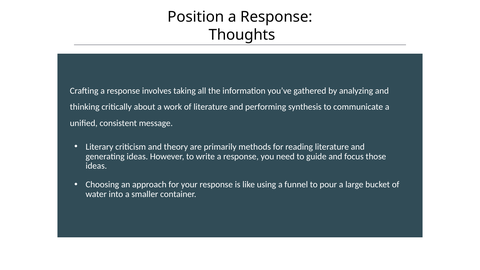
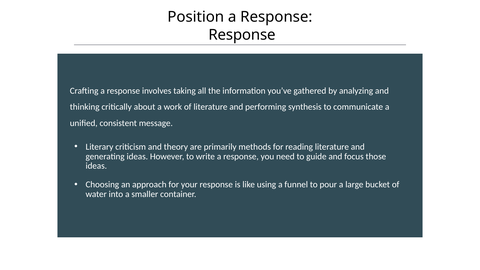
Thoughts at (242, 35): Thoughts -> Response
